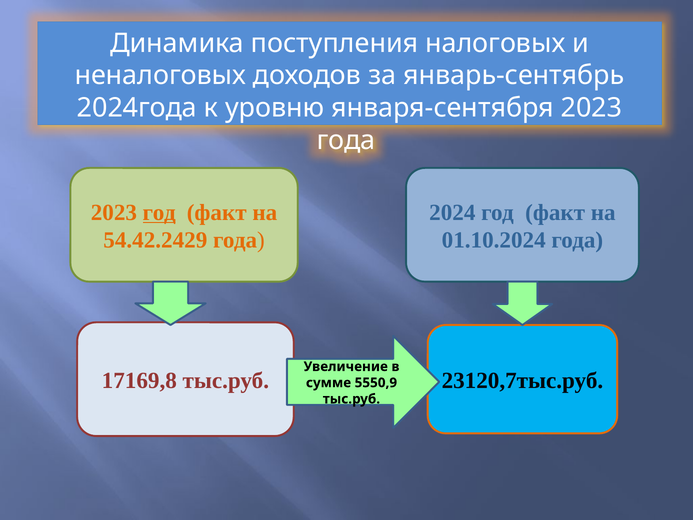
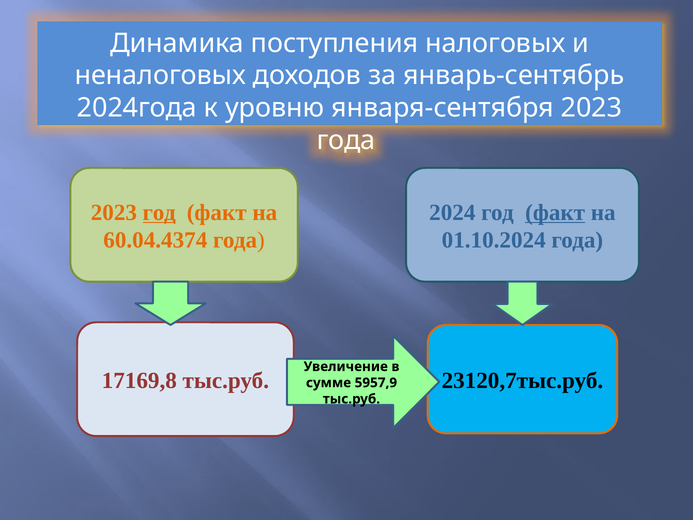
факт at (555, 212) underline: none -> present
54.42.2429: 54.42.2429 -> 60.04.4374
5550,9: 5550,9 -> 5957,9
